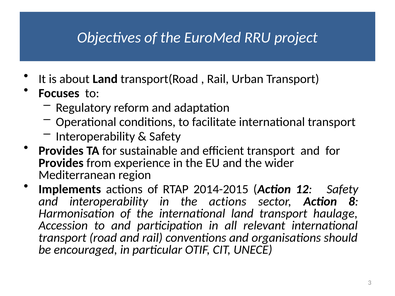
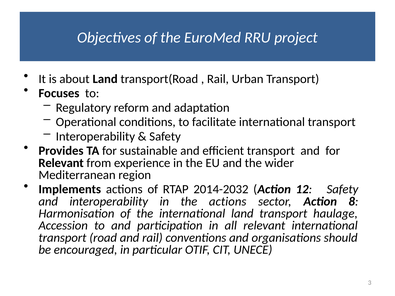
Provides at (61, 163): Provides -> Relevant
2014-2015: 2014-2015 -> 2014-2032
